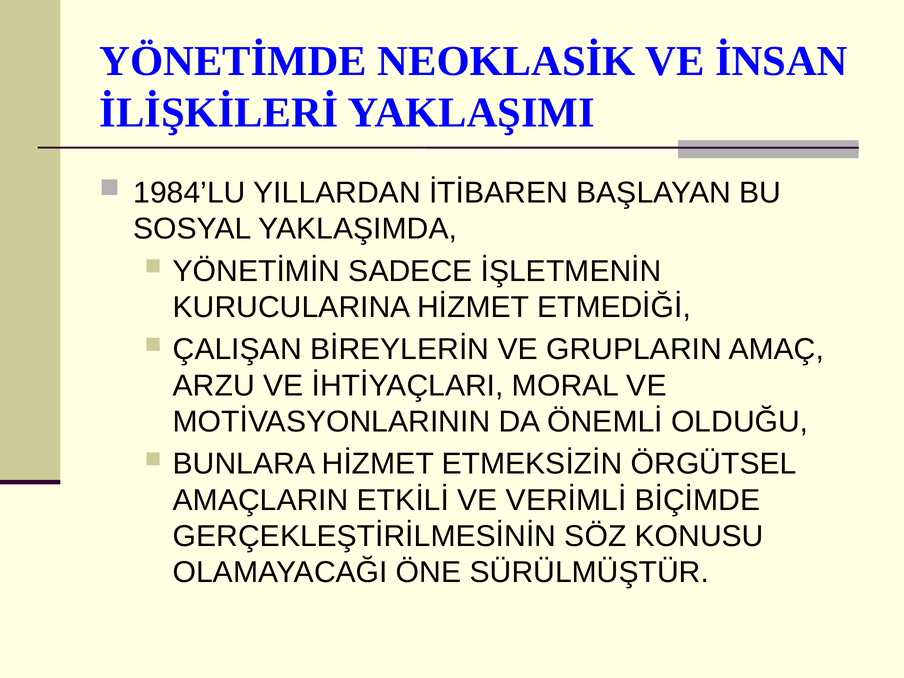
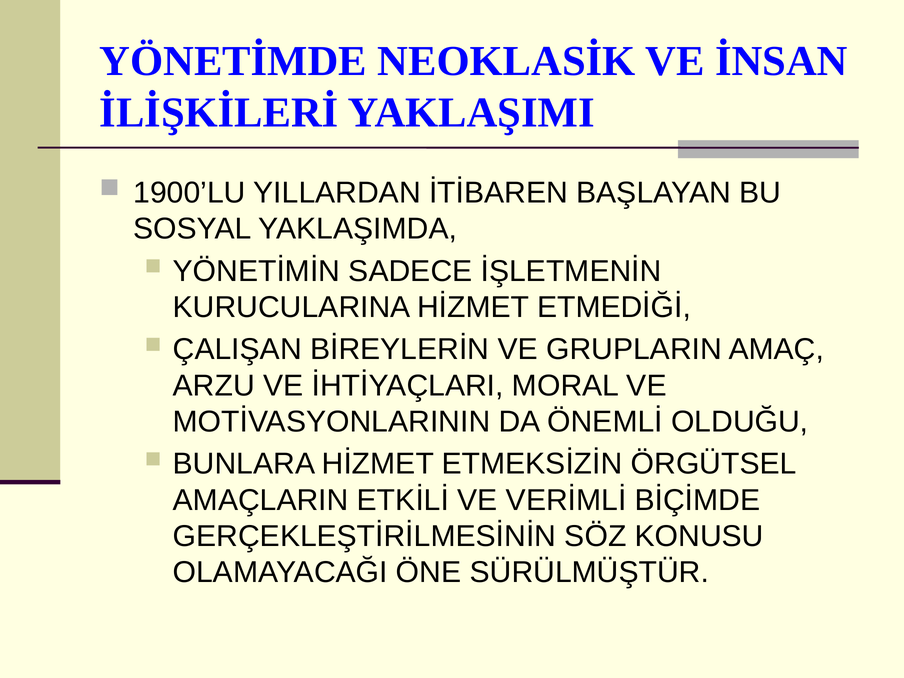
1984’LU: 1984’LU -> 1900’LU
